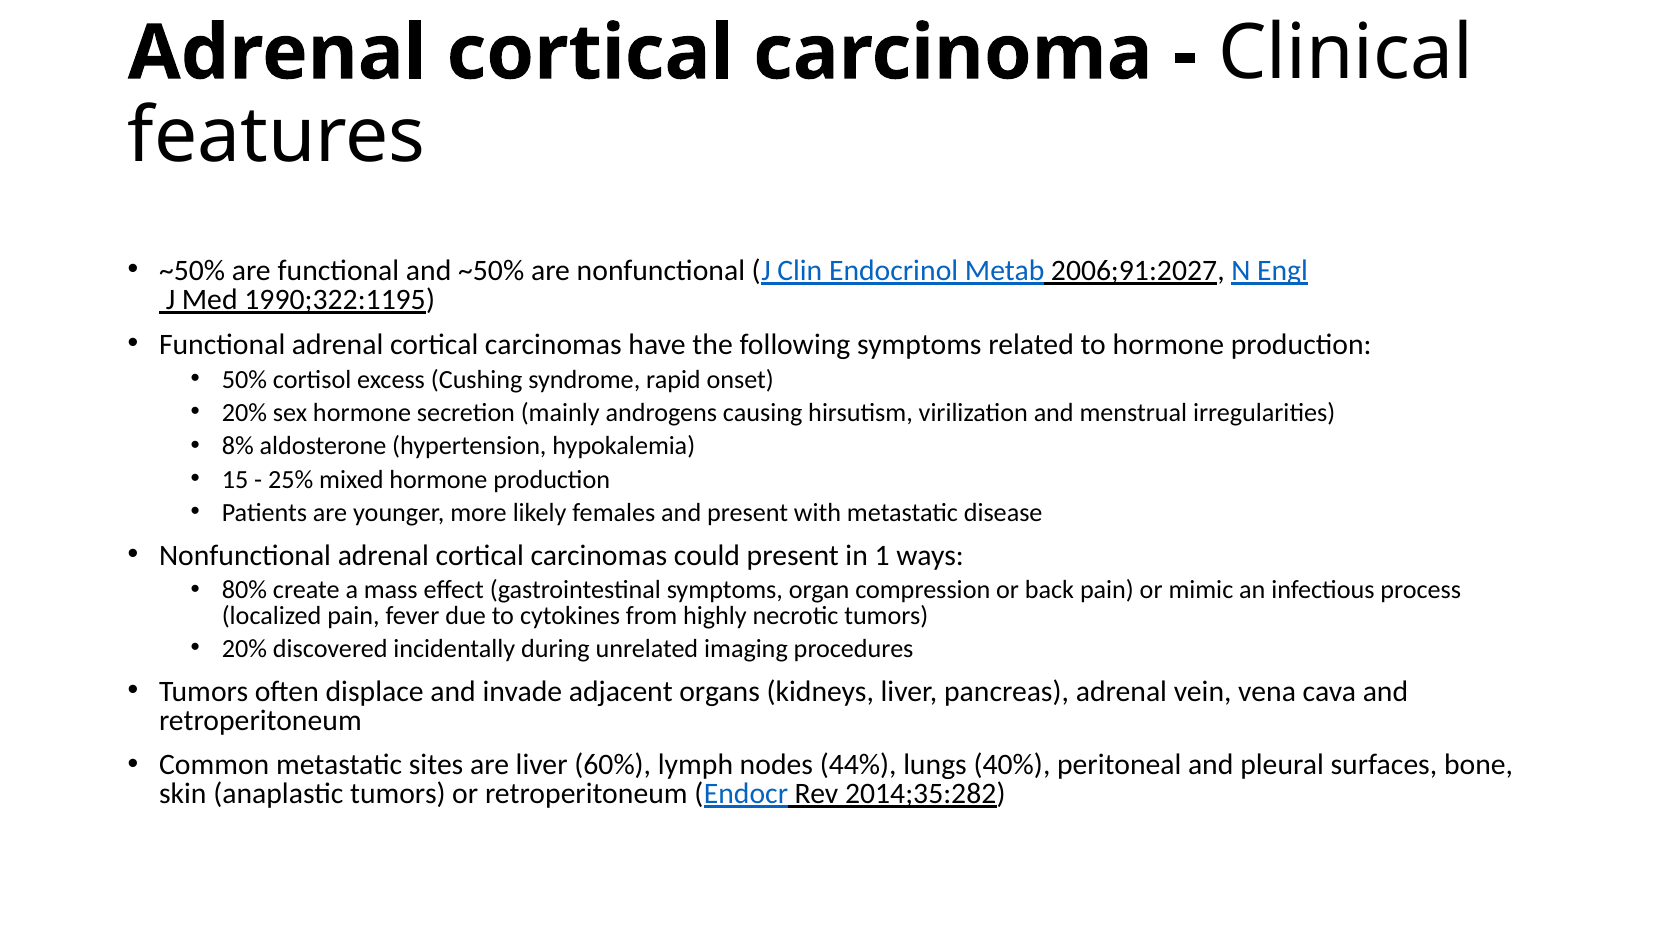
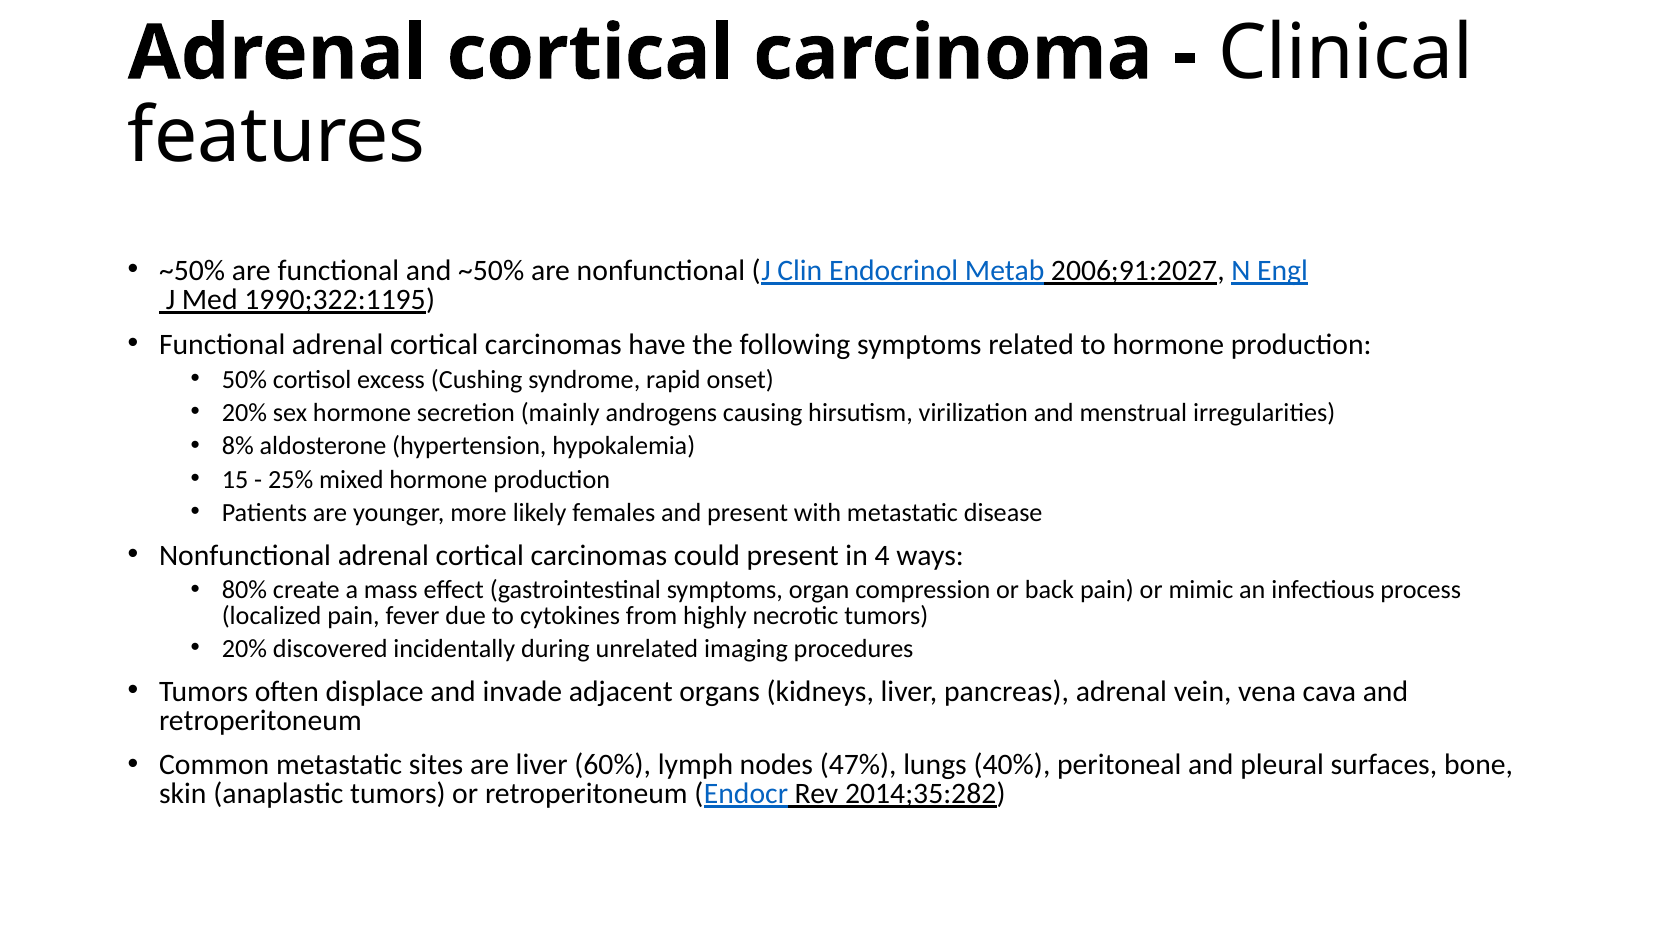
1: 1 -> 4
44%: 44% -> 47%
